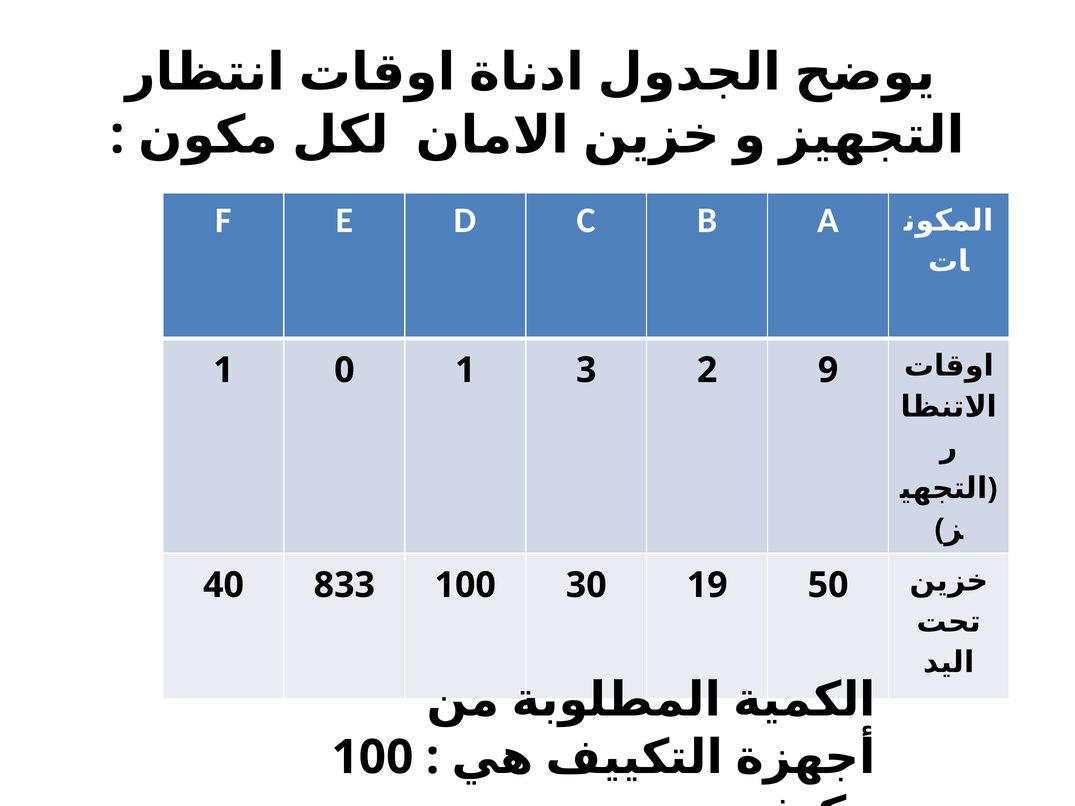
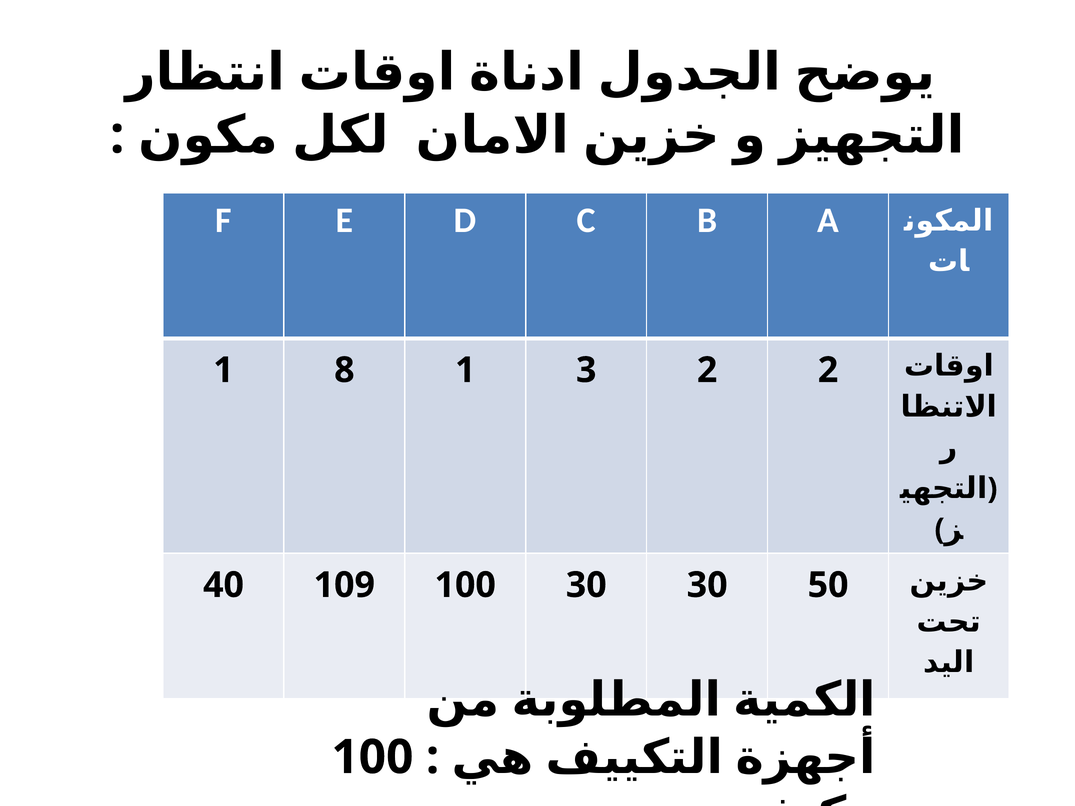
0: 0 -> 8
2 9: 9 -> 2
833: 833 -> 109
30 19: 19 -> 30
